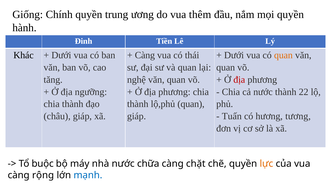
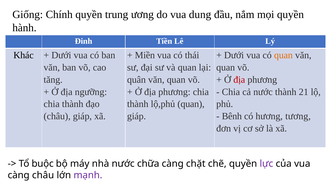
thêm: thêm -> dung
Càng at (145, 55): Càng -> Miền
nghệ: nghệ -> quân
22: 22 -> 21
Tuấn: Tuấn -> Bênh
lực colour: orange -> purple
càng rộng: rộng -> châu
mạnh colour: blue -> purple
